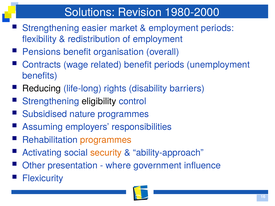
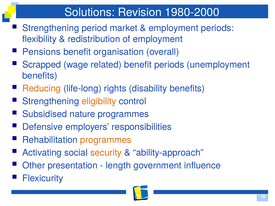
easier: easier -> period
Contracts: Contracts -> Scrapped
Reducing colour: black -> orange
disability barriers: barriers -> benefits
eligibility colour: black -> orange
Assuming: Assuming -> Defensive
where: where -> length
